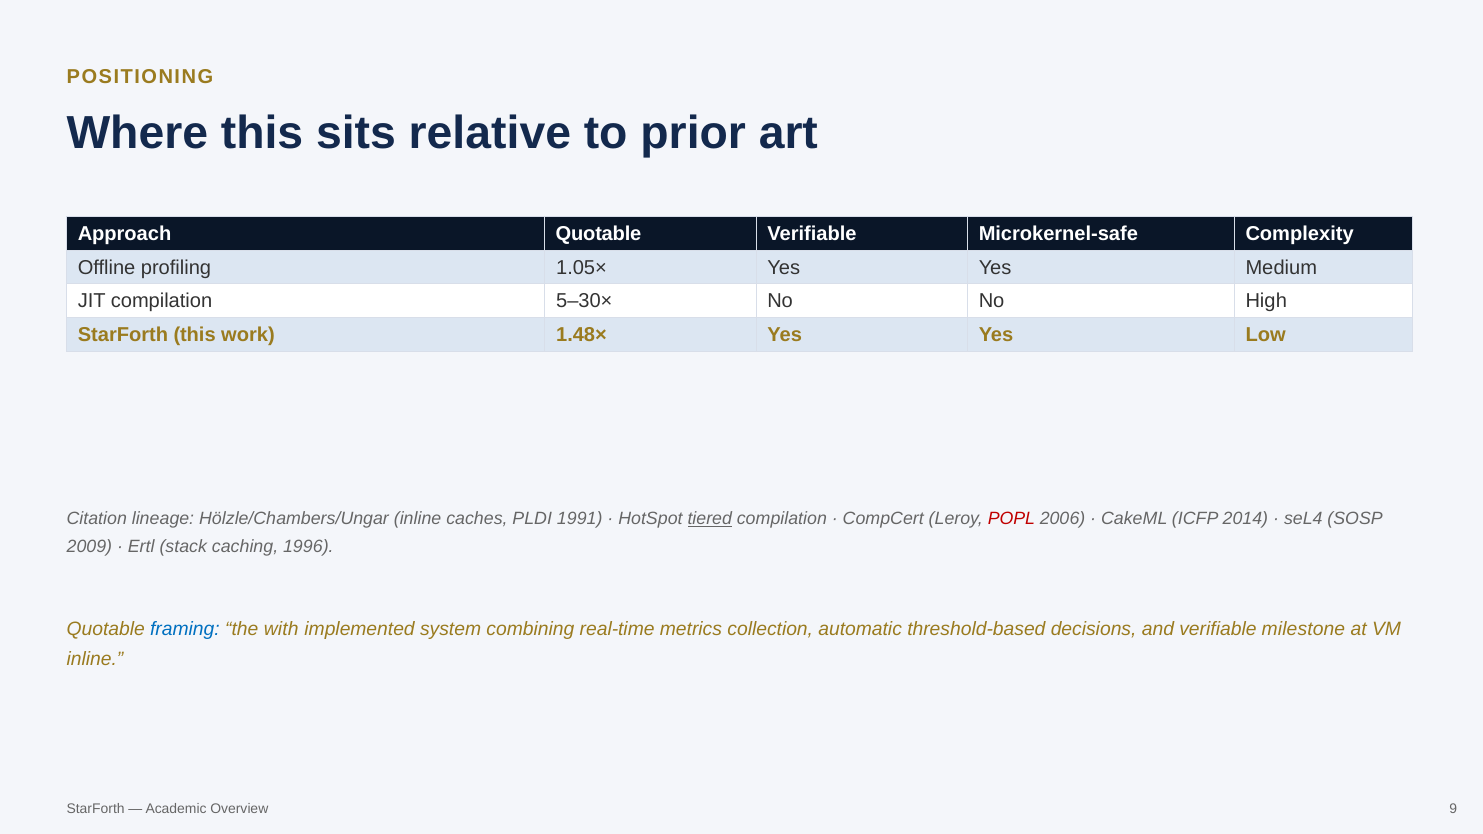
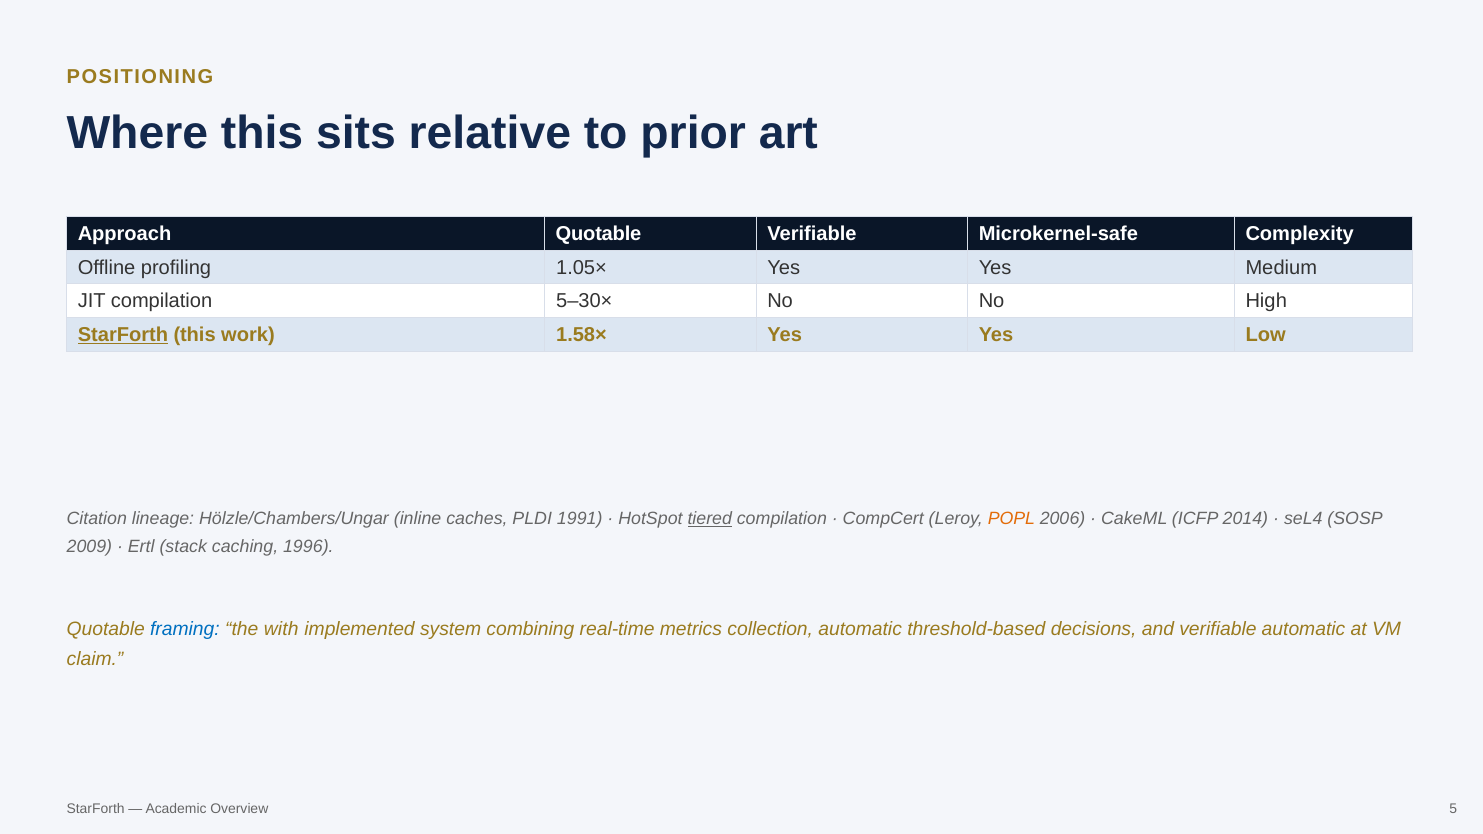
StarForth at (123, 335) underline: none -> present
1.48×: 1.48× -> 1.58×
POPL colour: red -> orange
verifiable milestone: milestone -> automatic
inline at (95, 659): inline -> claim
9: 9 -> 5
